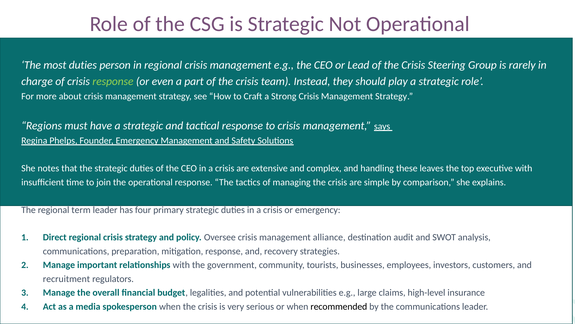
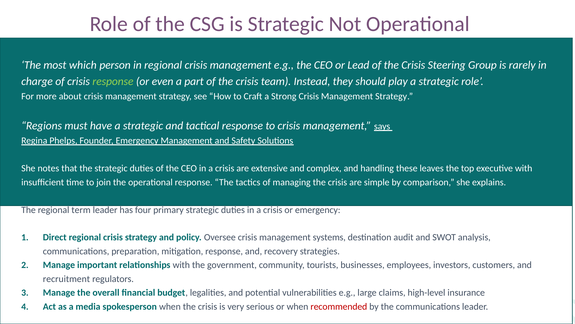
most duties: duties -> which
alliance: alliance -> systems
recommended colour: black -> red
